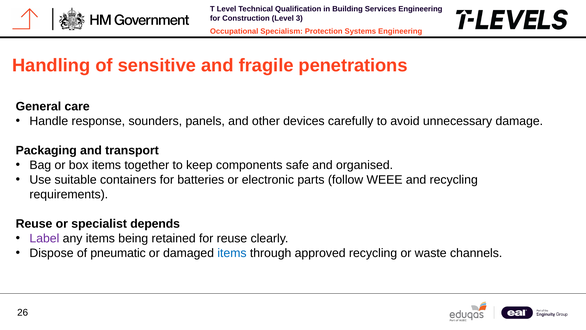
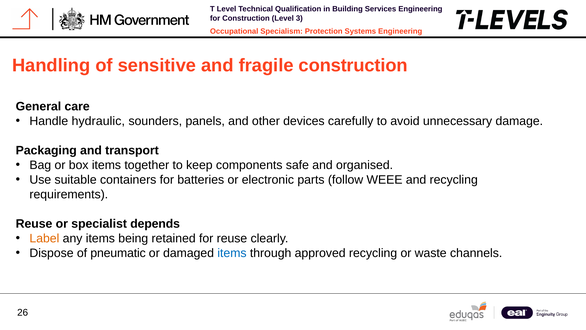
fragile penetrations: penetrations -> construction
response: response -> hydraulic
Label colour: purple -> orange
